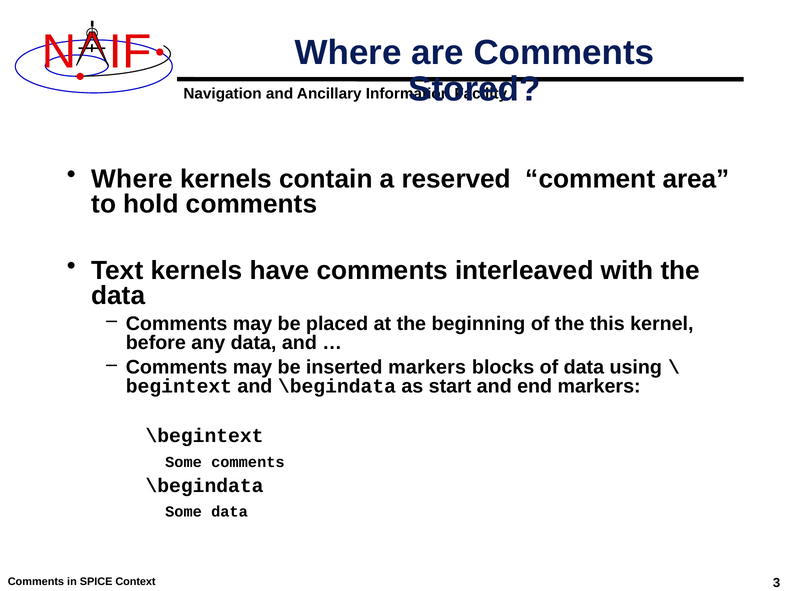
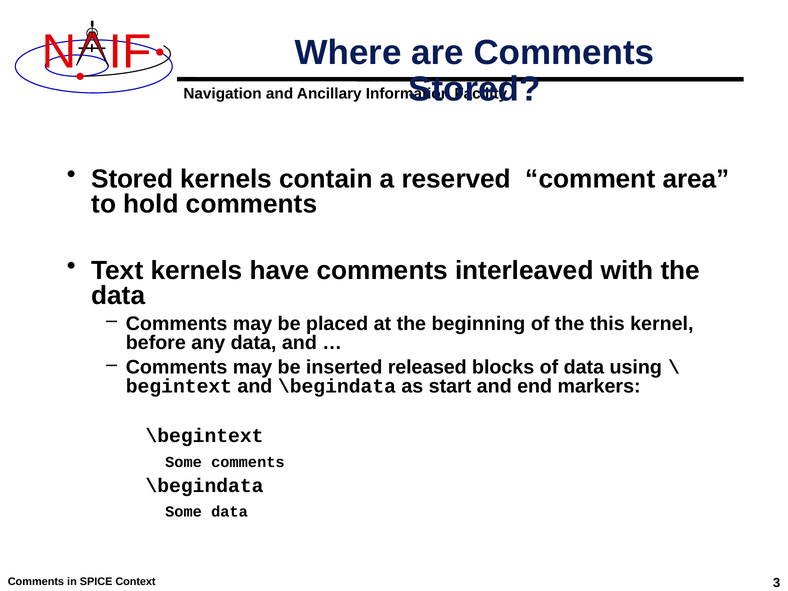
Where at (132, 179): Where -> Stored
inserted markers: markers -> released
